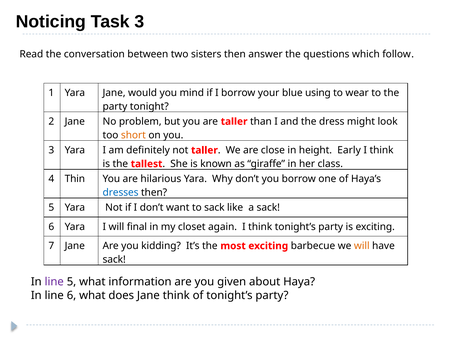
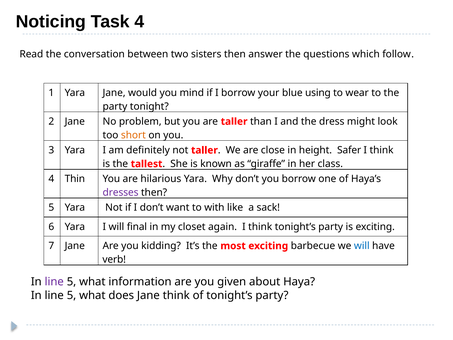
Task 3: 3 -> 4
Early: Early -> Safer
dresses colour: blue -> purple
to sack: sack -> with
will at (362, 246) colour: orange -> blue
sack at (114, 259): sack -> verb
6 at (72, 295): 6 -> 5
